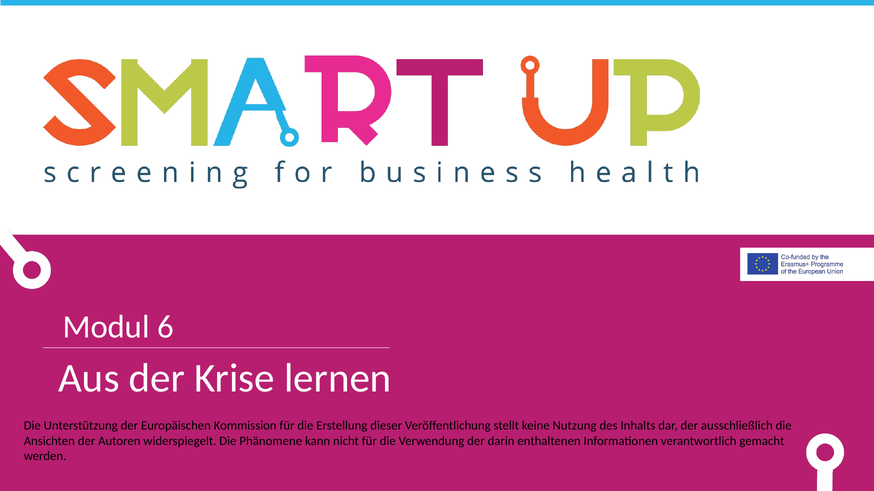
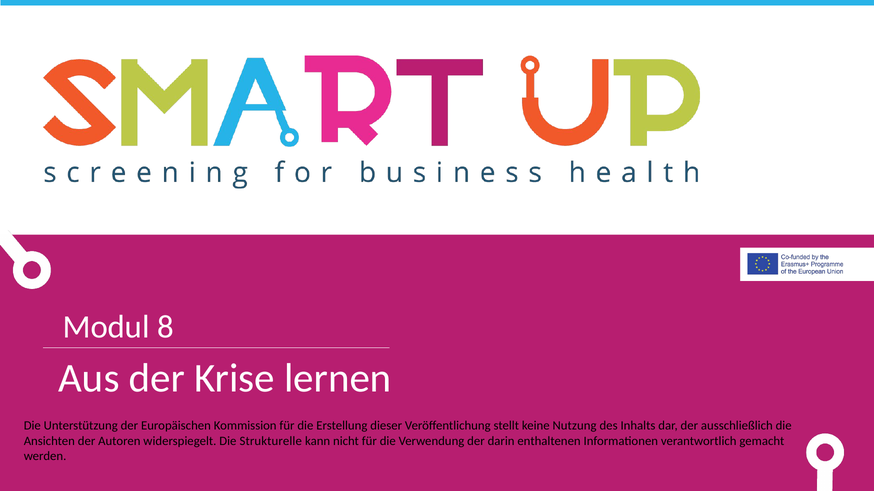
6: 6 -> 8
Phänomene: Phänomene -> Strukturelle
